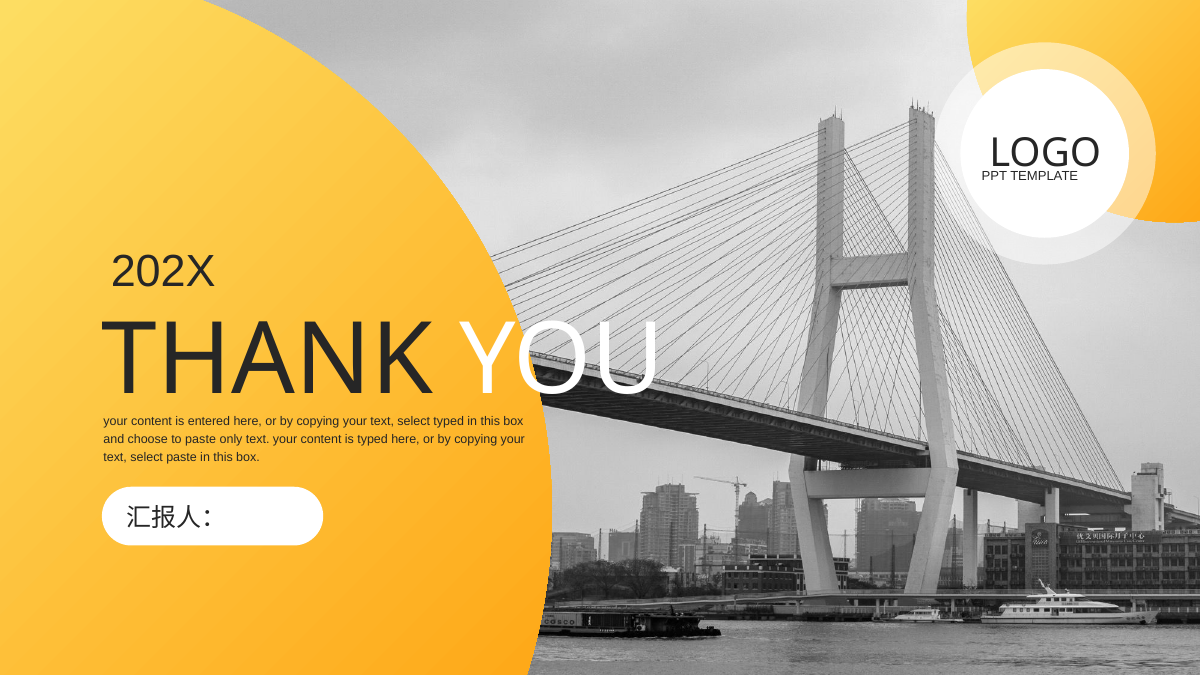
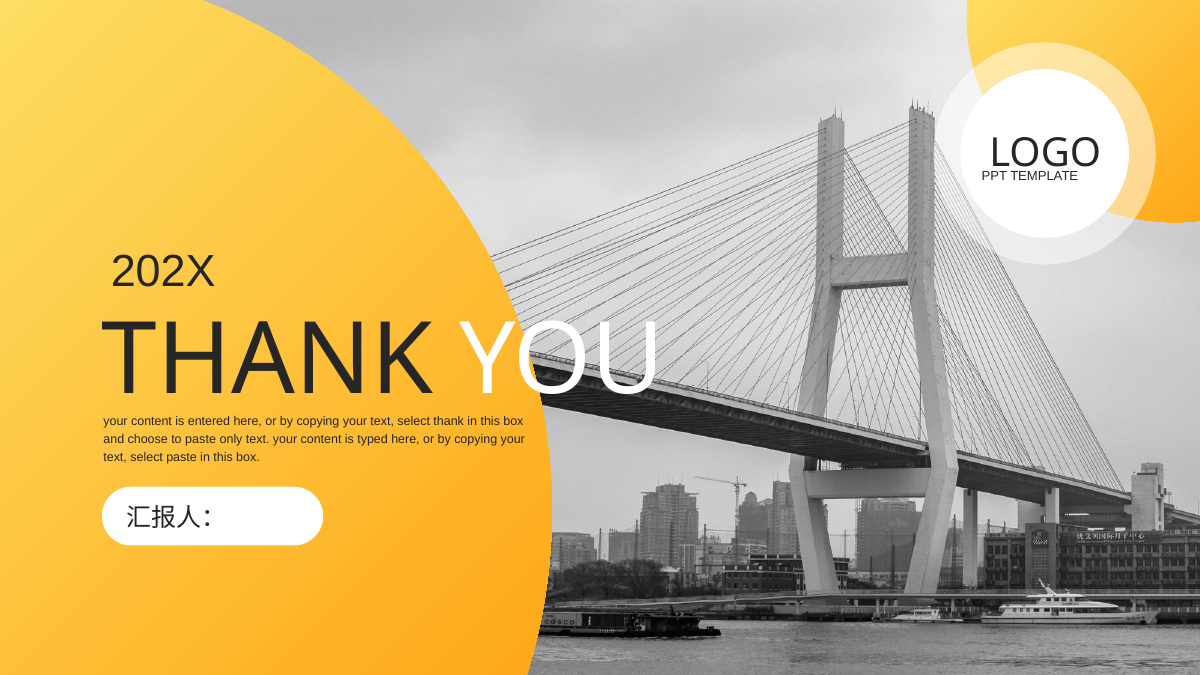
typed at (449, 421): typed -> thank
